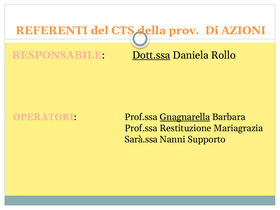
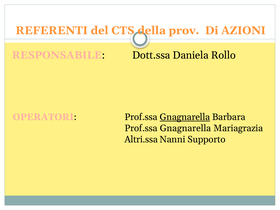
Dott.ssa underline: present -> none
Restituzione at (186, 128): Restituzione -> Gnagnarella
Sarà.ssa: Sarà.ssa -> Altri.ssa
